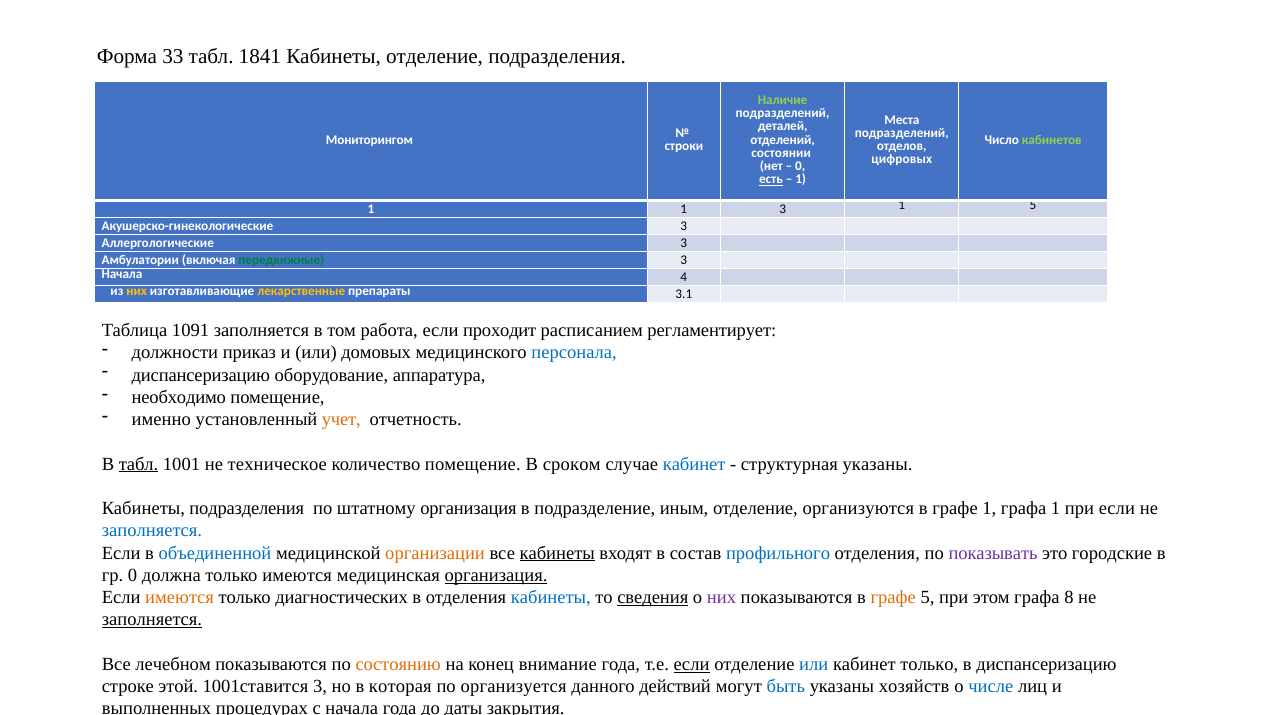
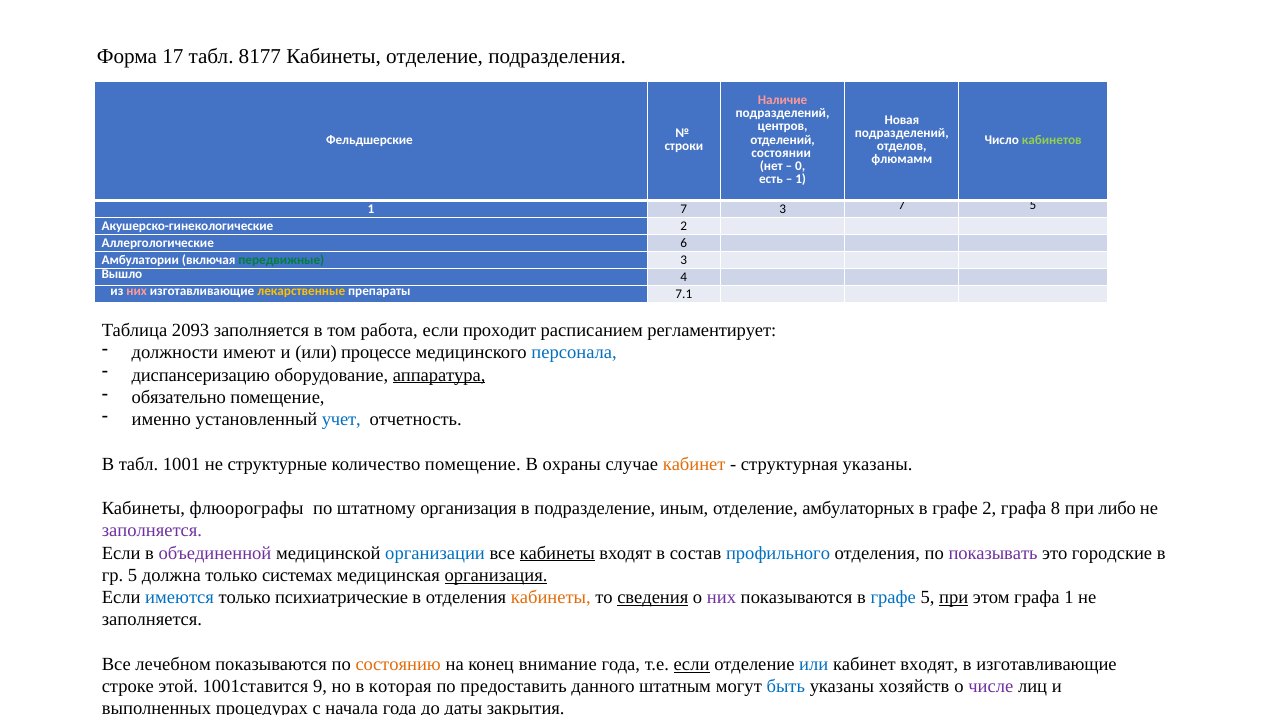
33: 33 -> 17
1841: 1841 -> 8177
Наличие colour: light green -> pink
Места: Места -> Новая
деталей: деталей -> центров
Мониторингом: Мониторингом -> Фельдшерские
цифровых: цифровых -> флюмамм
есть underline: present -> none
1 1: 1 -> 7
3 1: 1 -> 7
Акушерско-гинекологические 3: 3 -> 2
Аллергологические 3: 3 -> 6
Начала at (122, 274): Начала -> Вышло
них at (137, 291) colour: yellow -> pink
3.1: 3.1 -> 7.1
1091: 1091 -> 2093
приказ: приказ -> имеют
домовых: домовых -> процессе
аппаратура underline: none -> present
необходимо: необходимо -> обязательно
учет colour: orange -> blue
табл at (139, 464) underline: present -> none
техническое: техническое -> структурные
сроком: сроком -> охраны
кабинет at (694, 464) colour: blue -> orange
Кабинеты подразделения: подразделения -> флюорографы
организуются: организуются -> амбулаторных
графе 1: 1 -> 2
графа 1: 1 -> 8
при если: если -> либо
заполняется at (152, 531) colour: blue -> purple
объединенной colour: blue -> purple
организации colour: orange -> blue
гр 0: 0 -> 5
только имеются: имеются -> системах
имеются at (180, 598) colour: orange -> blue
диагностических: диагностических -> психиатрические
кабинеты at (551, 598) colour: blue -> orange
графе at (893, 598) colour: orange -> blue
при at (954, 598) underline: none -> present
графа 8: 8 -> 1
заполняется at (152, 620) underline: present -> none
кабинет только: только -> входят
в диспансеризацию: диспансеризацию -> изготавливающие
1001ставится 3: 3 -> 9
организуется: организуется -> предоставить
действий: действий -> штатным
числе colour: blue -> purple
